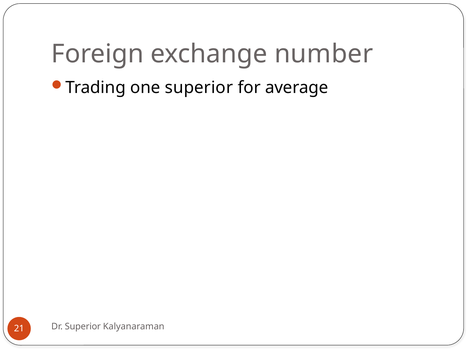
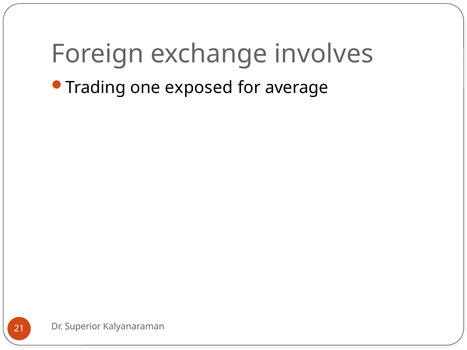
number: number -> involves
one superior: superior -> exposed
